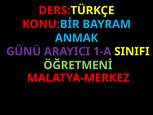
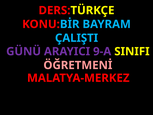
ANMAK: ANMAK -> ÇALIŞTI
1-A: 1-A -> 9-A
ÖĞRETMENİ colour: light green -> pink
